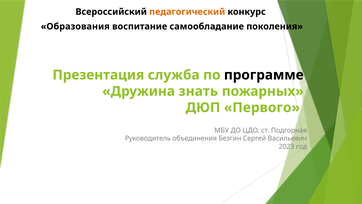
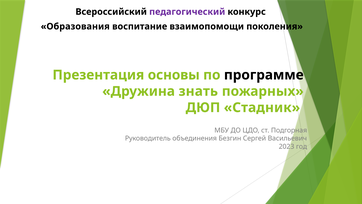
педагогический colour: orange -> purple
самообладание: самообладание -> взаимопомощи
служба: служба -> основы
Первого: Первого -> Стадник
